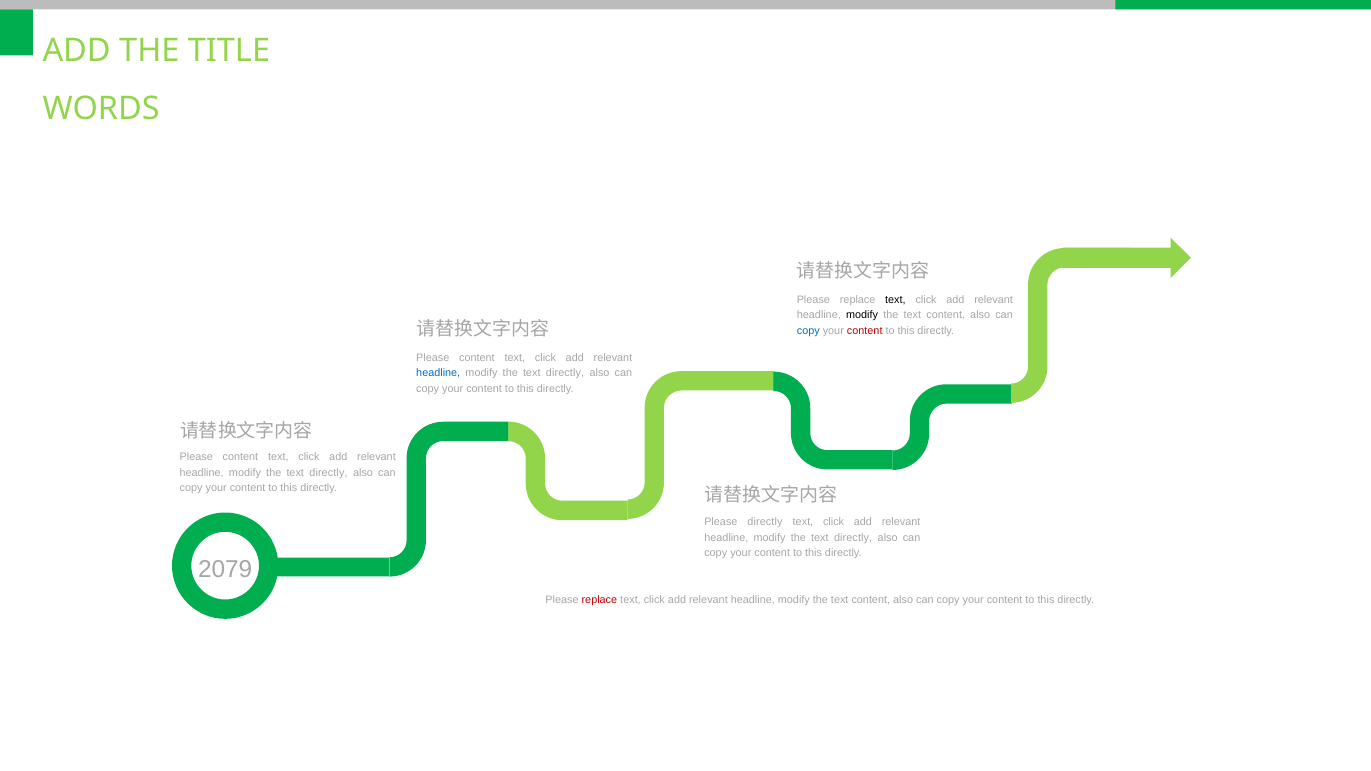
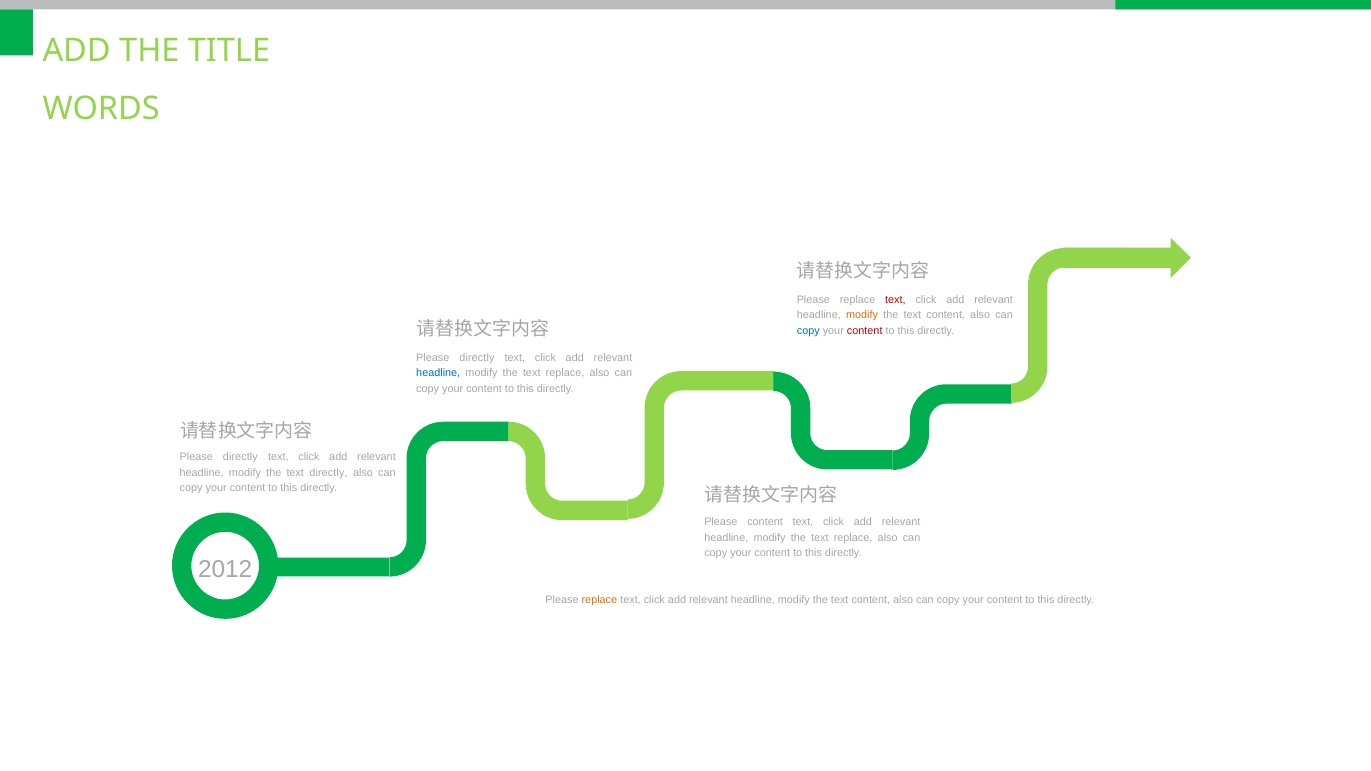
text at (895, 300) colour: black -> red
modify at (862, 315) colour: black -> orange
content at (477, 358): content -> directly
directly at (565, 373): directly -> replace
content at (240, 457): content -> directly
Please directly: directly -> content
directly at (853, 538): directly -> replace
2079: 2079 -> 2012
replace at (599, 600) colour: red -> orange
